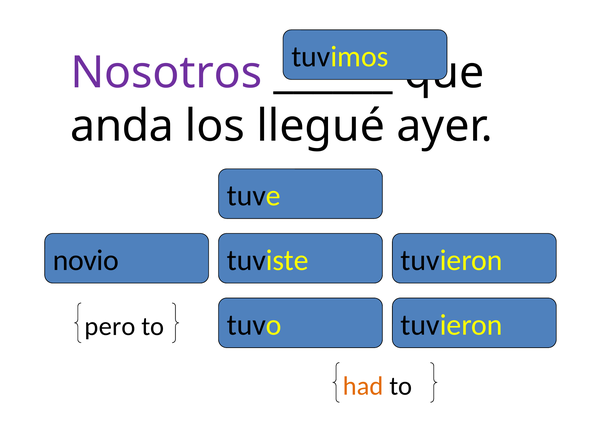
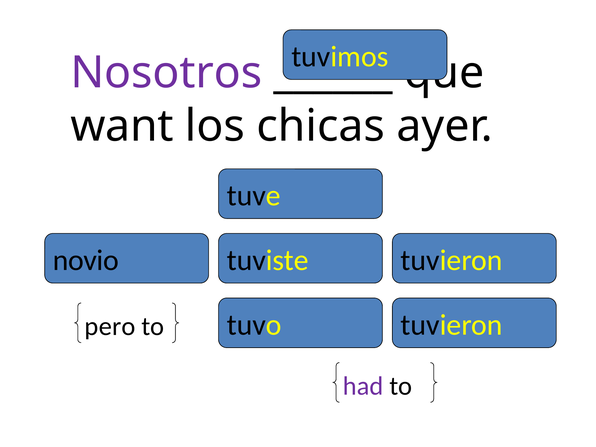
anda: anda -> want
llegué: llegué -> chicas
had colour: orange -> purple
